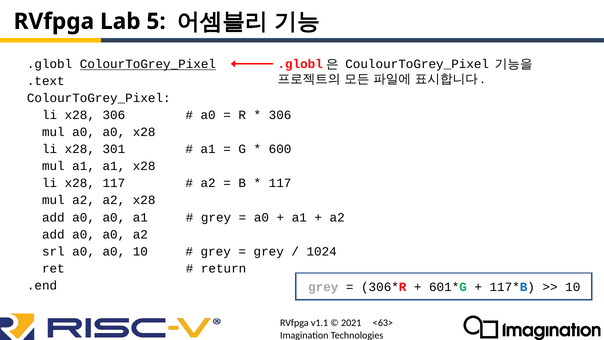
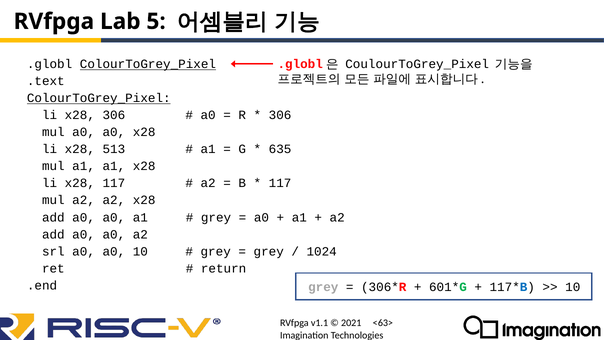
ColourToGrey_Pixel at (99, 98) underline: none -> present
301: 301 -> 513
600: 600 -> 635
